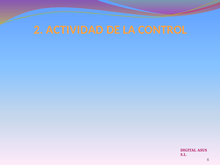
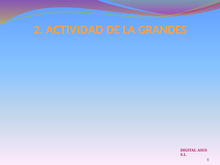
CONTROL: CONTROL -> GRANDES
